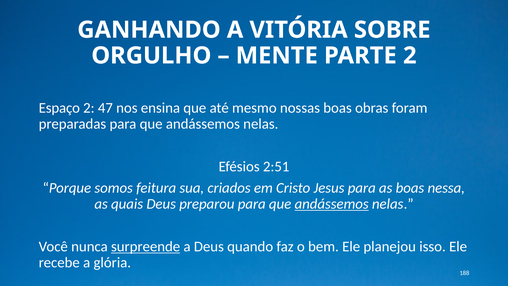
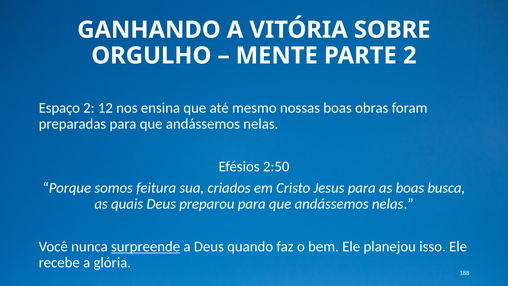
47: 47 -> 12
2:51: 2:51 -> 2:50
nessa: nessa -> busca
andássemos at (332, 204) underline: present -> none
